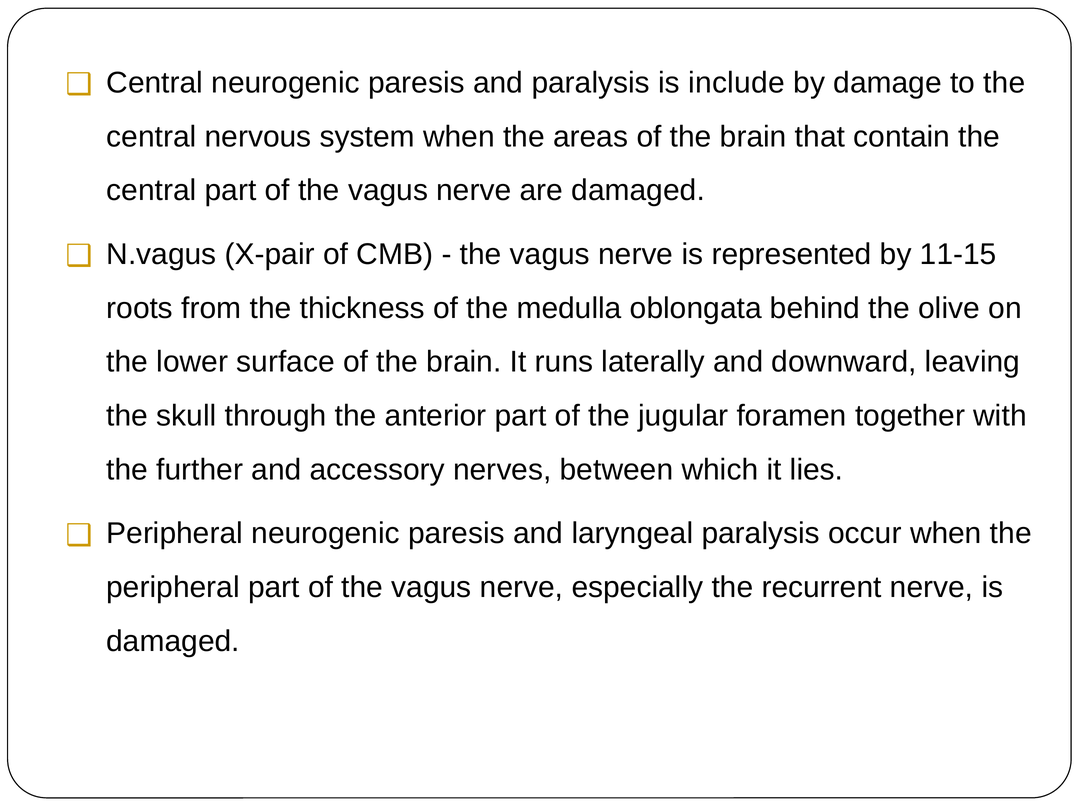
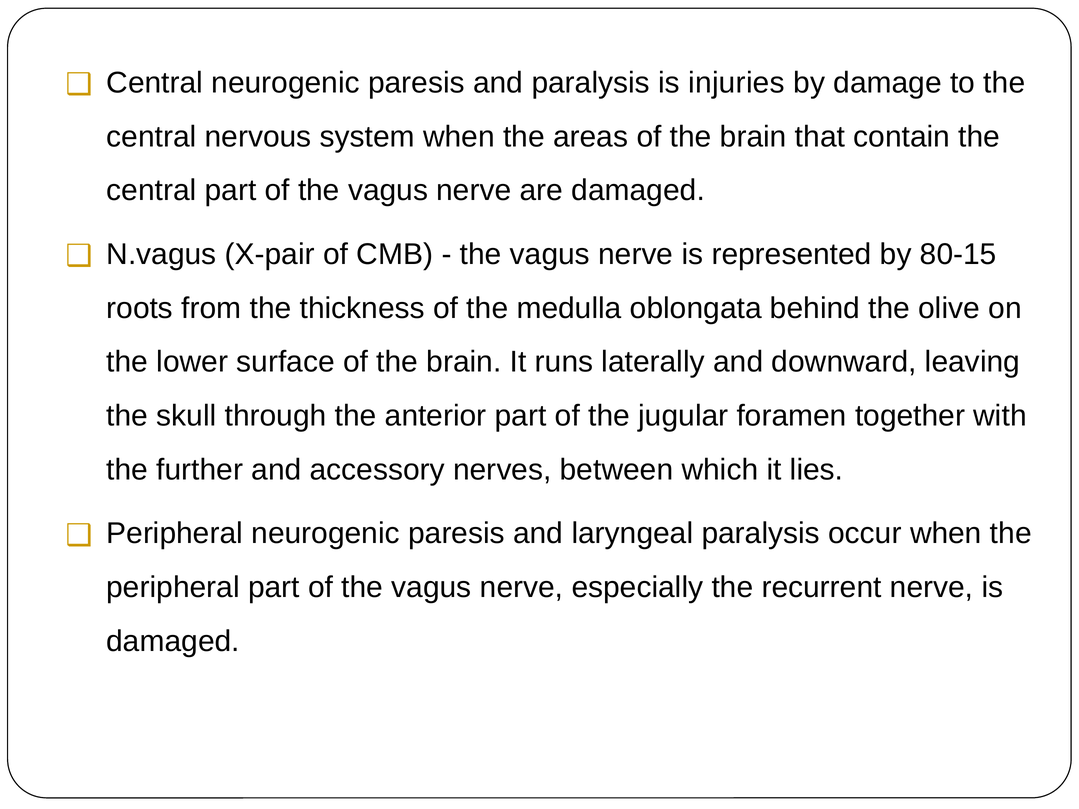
include: include -> injuries
11-15: 11-15 -> 80-15
